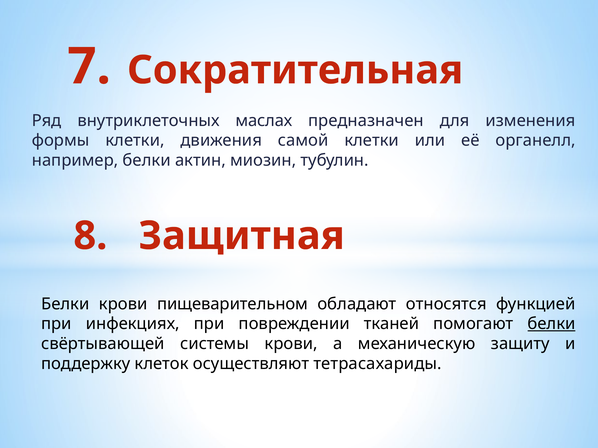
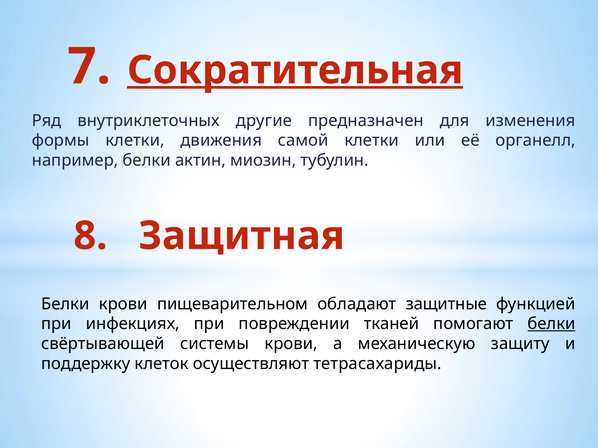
Сократительная underline: none -> present
маслах: маслах -> другие
относятся: относятся -> защитные
